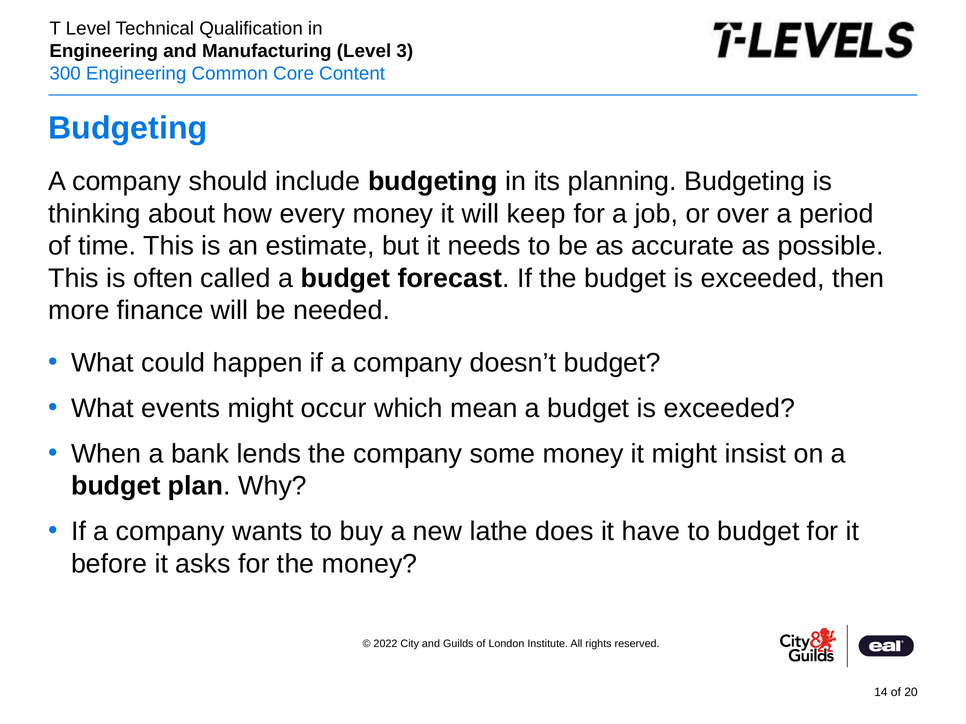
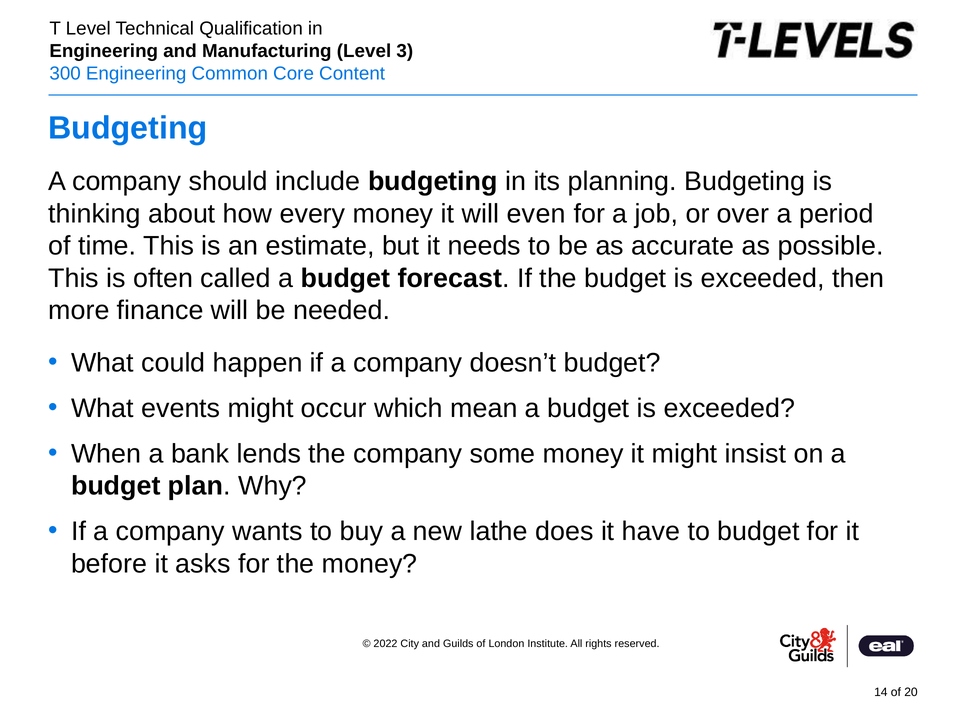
keep: keep -> even
